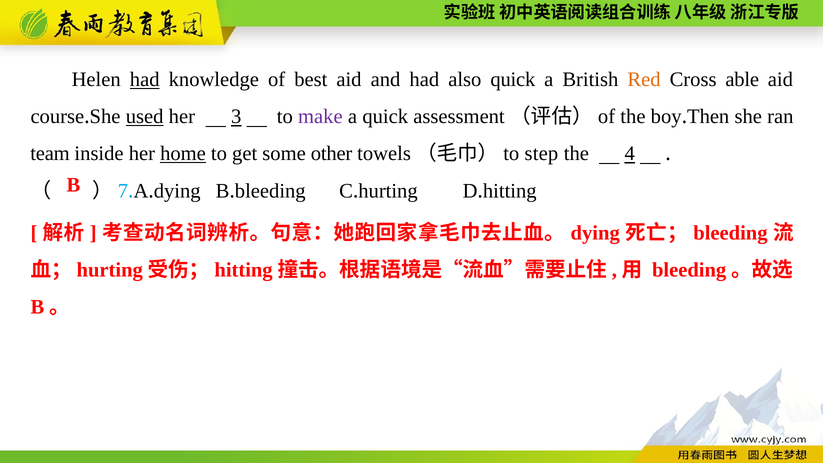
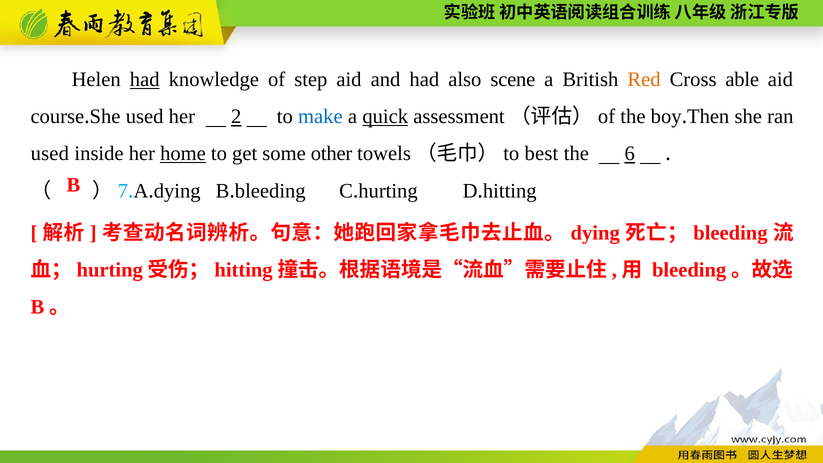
best: best -> step
also quick: quick -> scene
used at (145, 117) underline: present -> none
3: 3 -> 2
make colour: purple -> blue
quick at (385, 117) underline: none -> present
team at (50, 154): team -> used
step: step -> best
4: 4 -> 6
